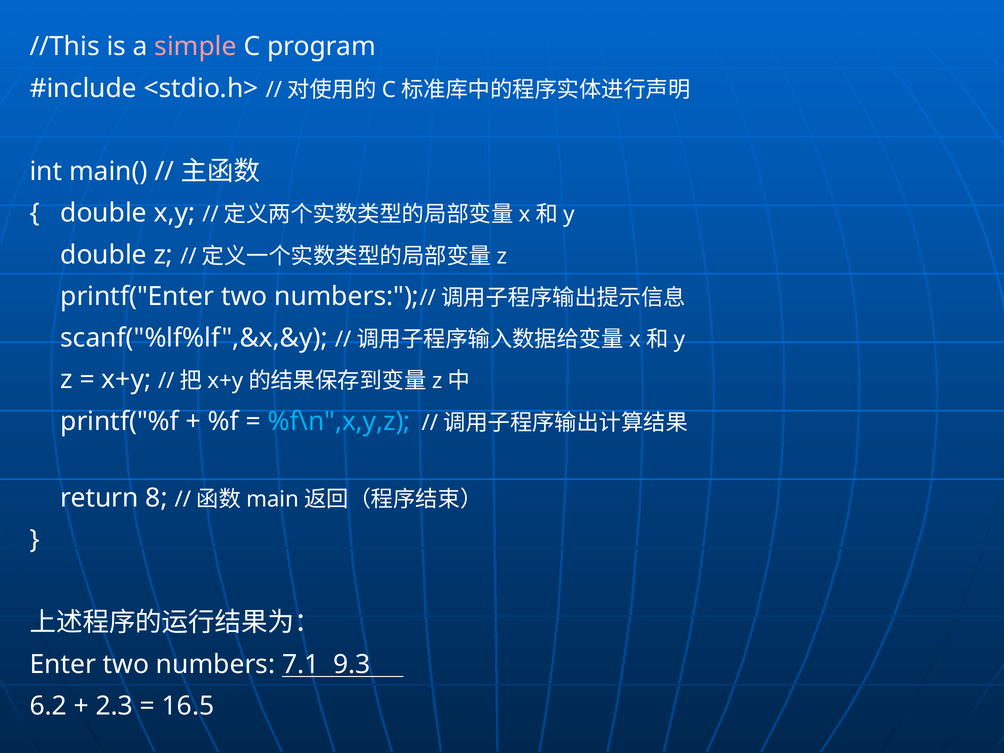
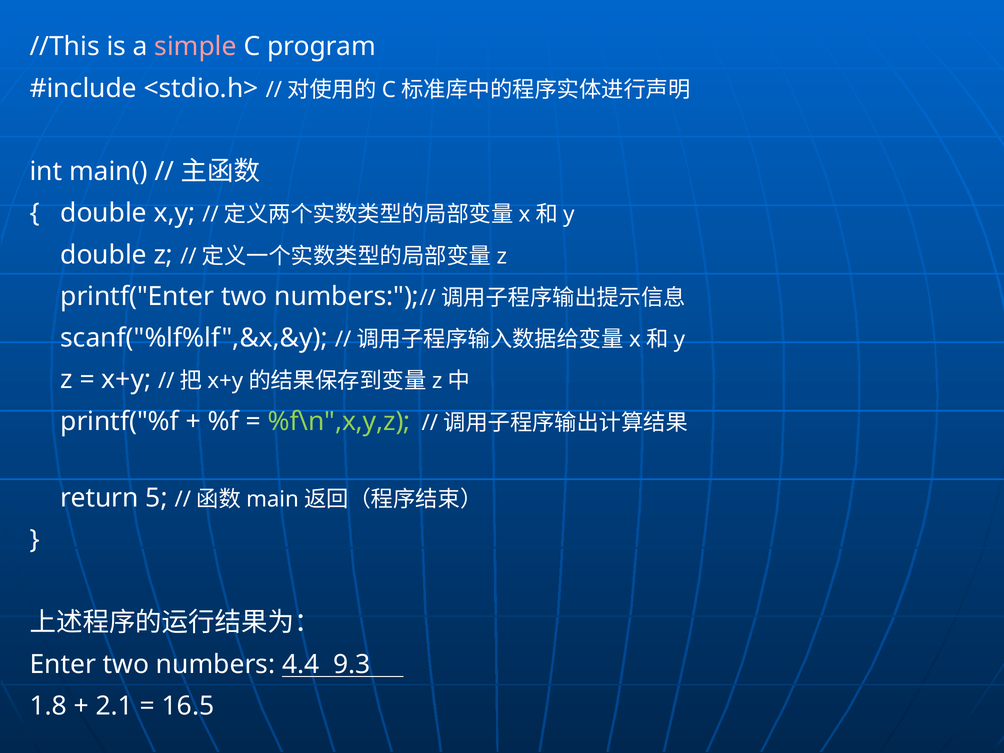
%f\n",x,y,z colour: light blue -> light green
8: 8 -> 5
7.1: 7.1 -> 4.4
6.2: 6.2 -> 1.8
2.3: 2.3 -> 2.1
